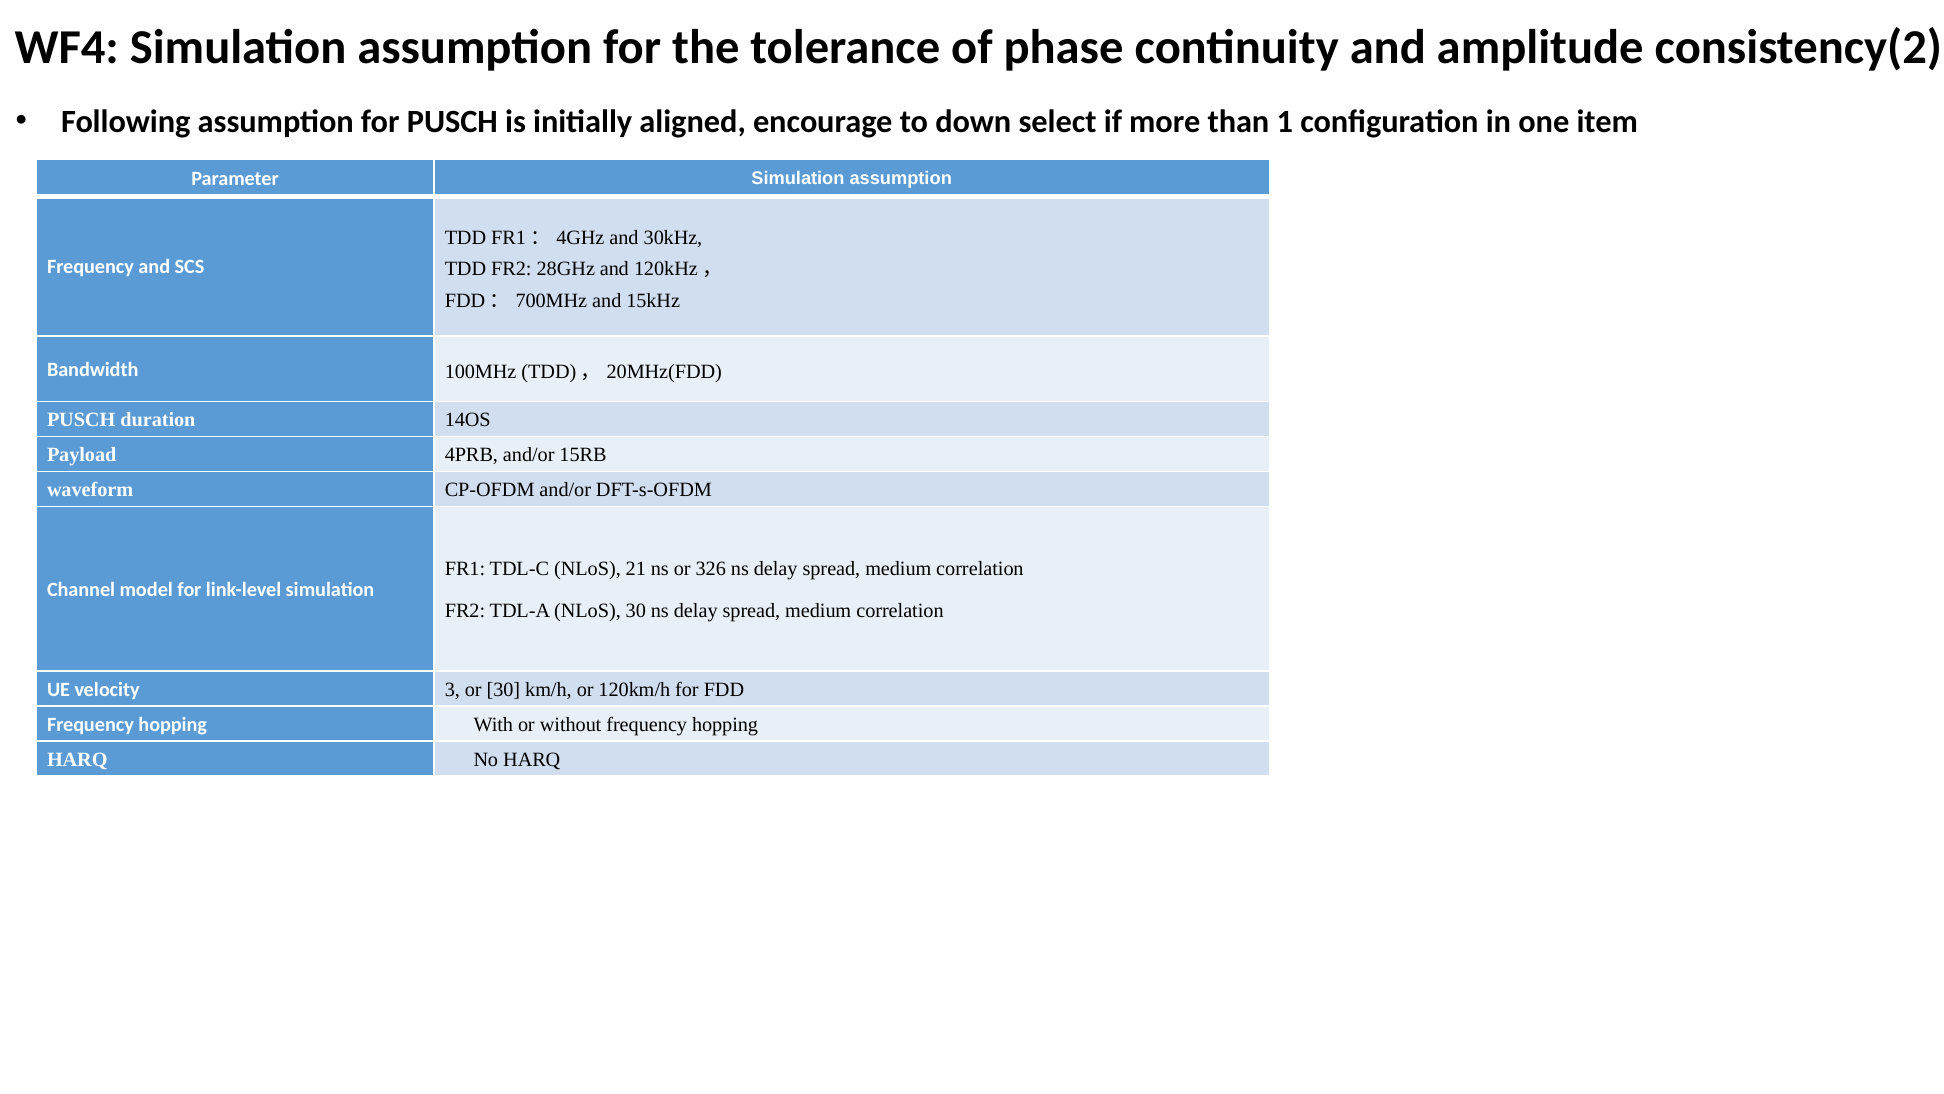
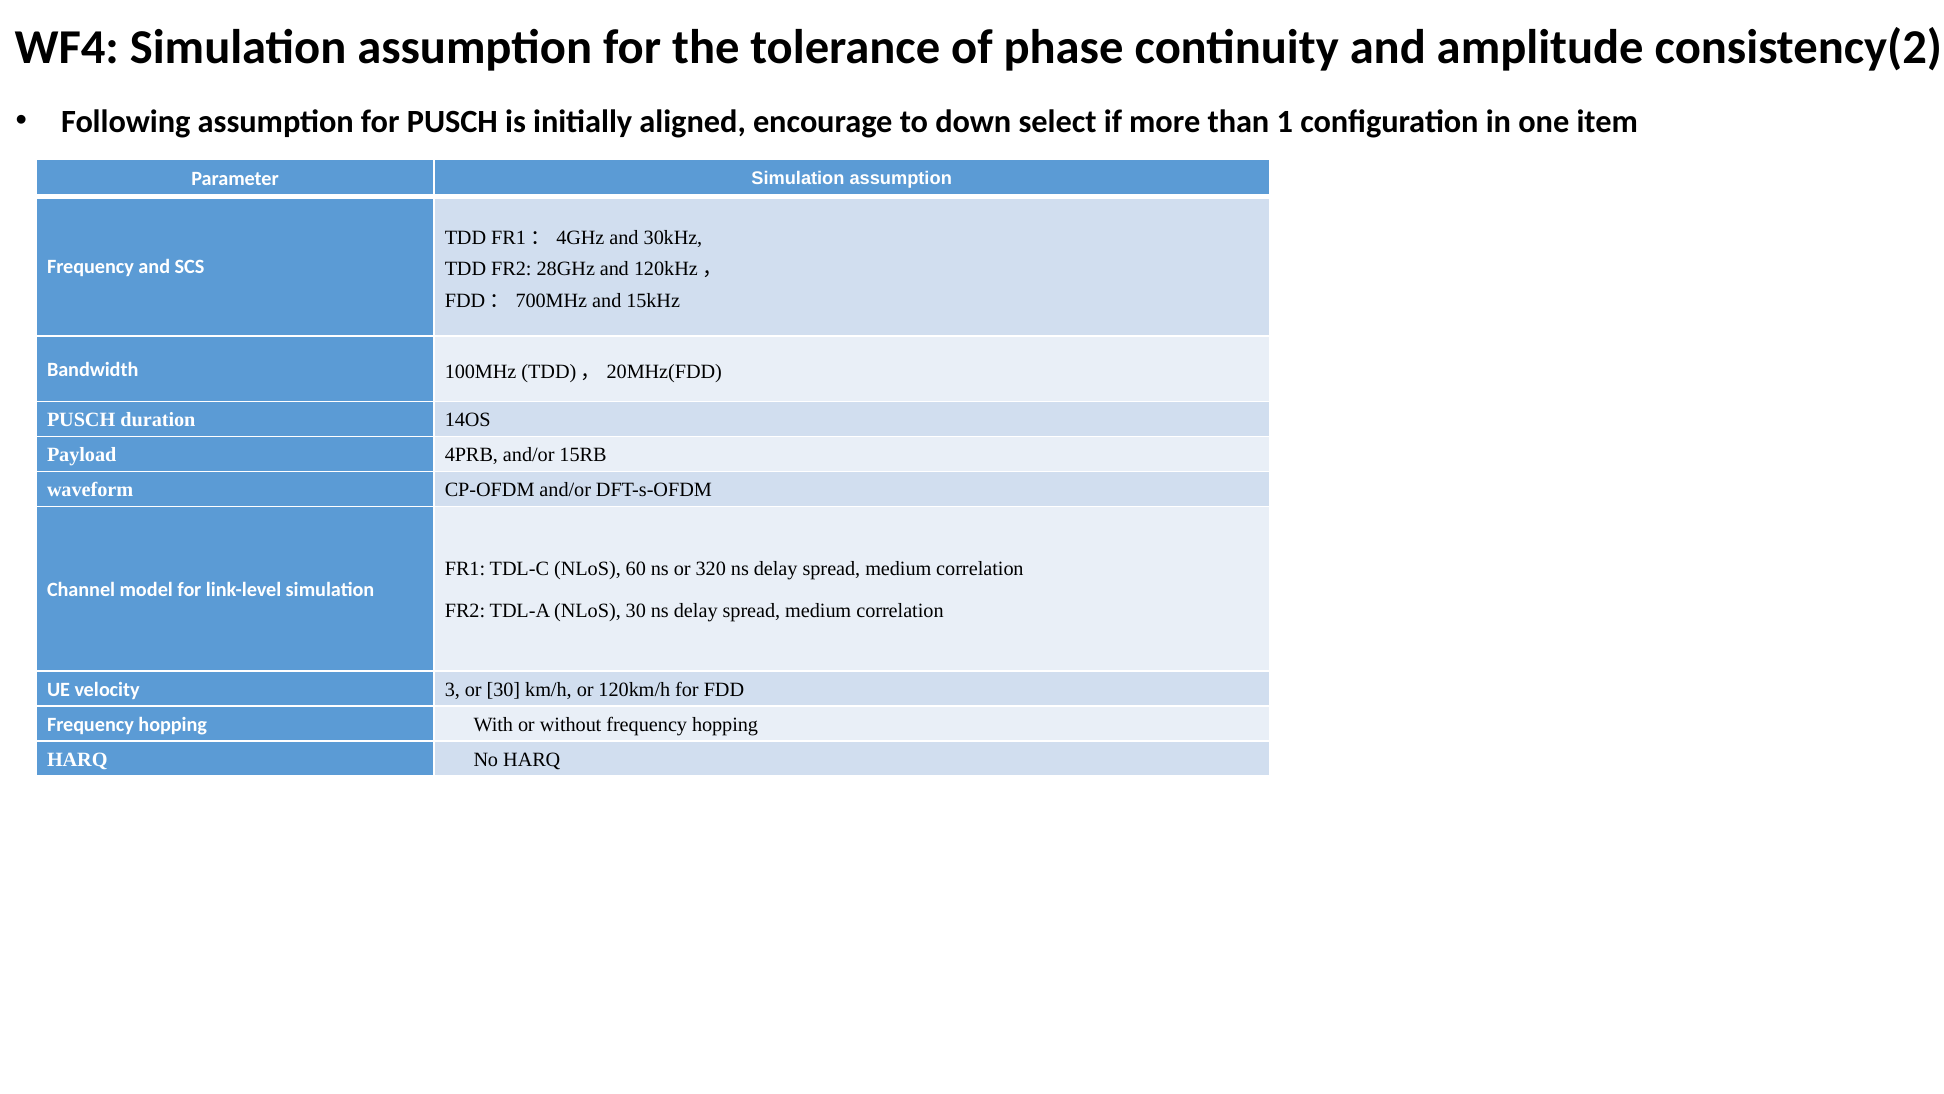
21: 21 -> 60
326: 326 -> 320
